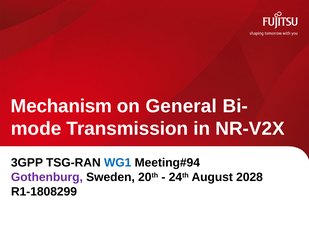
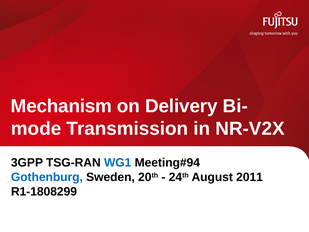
General: General -> Delivery
Gothenburg colour: purple -> blue
2028: 2028 -> 2011
